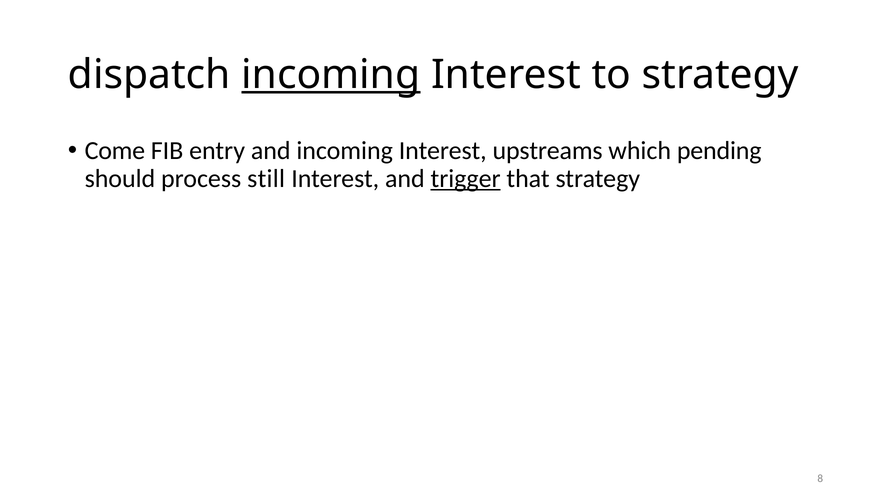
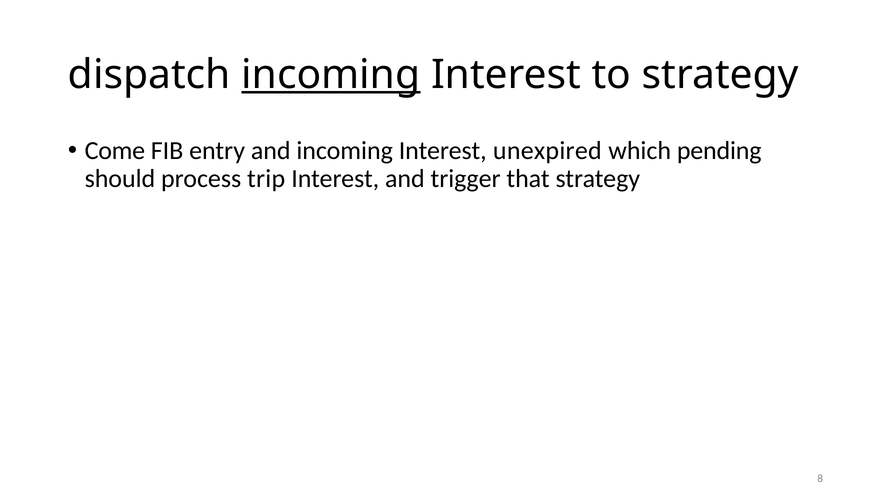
upstreams: upstreams -> unexpired
still: still -> trip
trigger underline: present -> none
